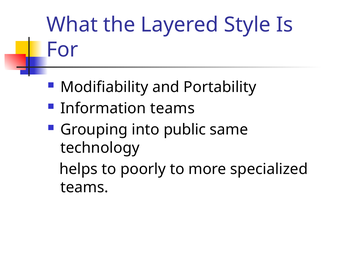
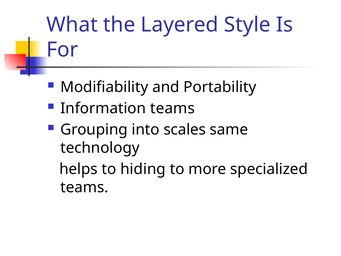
public: public -> scales
poorly: poorly -> hiding
